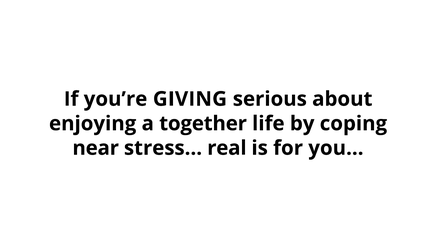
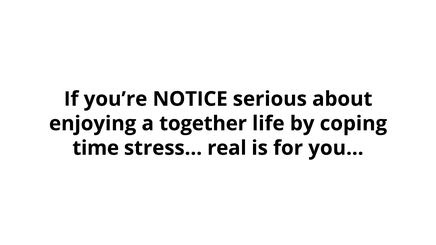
GIVING: GIVING -> NOTICE
near: near -> time
